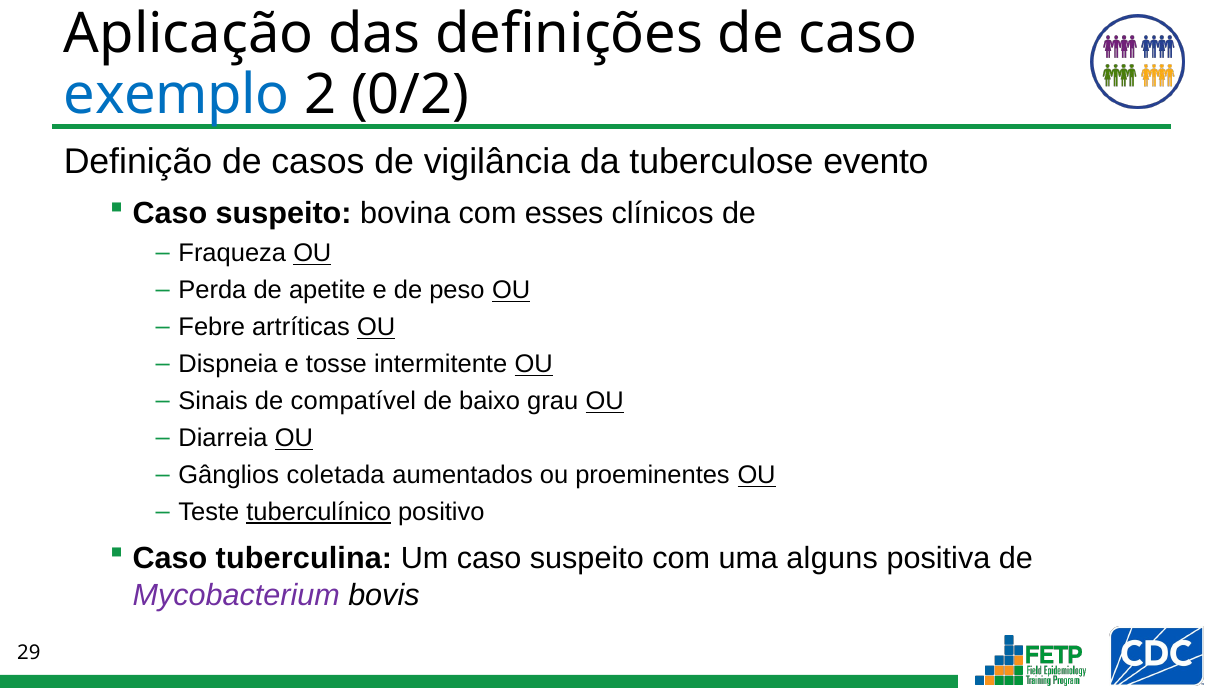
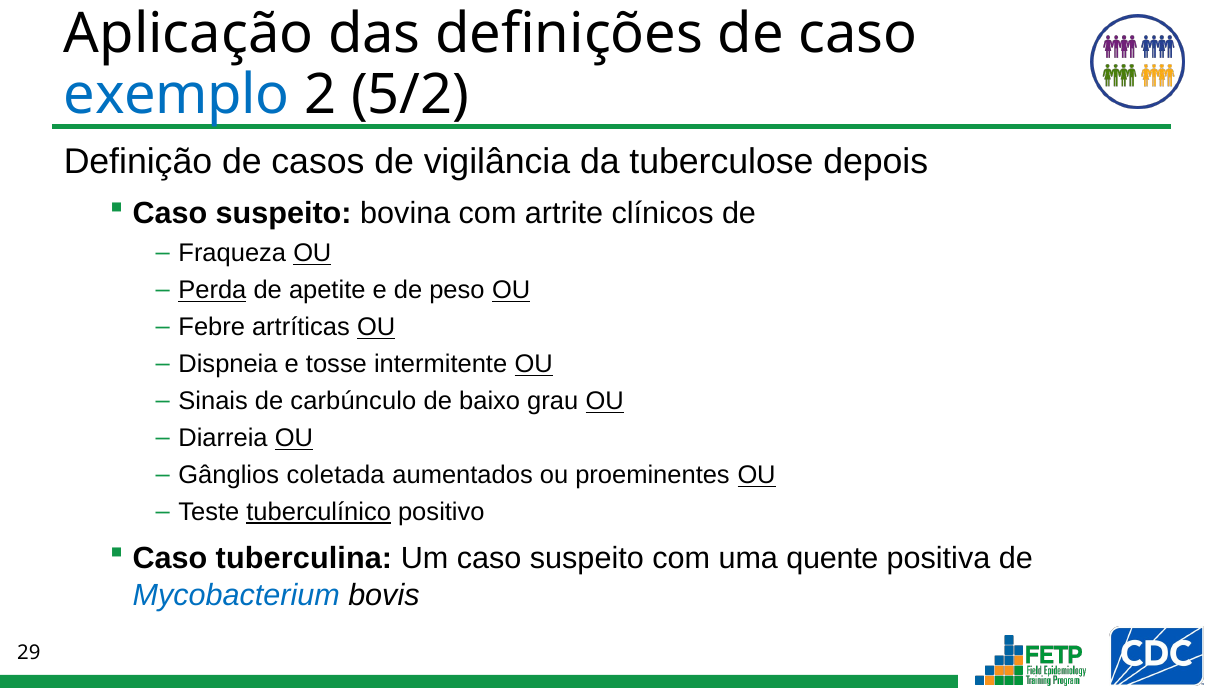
0/2: 0/2 -> 5/2
evento: evento -> depois
esses: esses -> artrite
Perda underline: none -> present
compatível: compatível -> carbúnculo
alguns: alguns -> quente
Mycobacterium colour: purple -> blue
